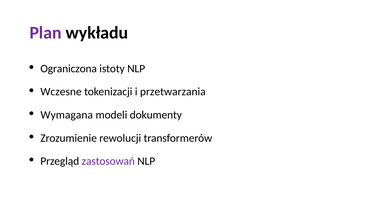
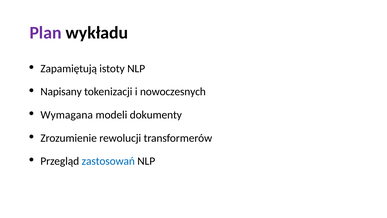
Ograniczona: Ograniczona -> Zapamiętują
Wczesne: Wczesne -> Napisany
przetwarzania: przetwarzania -> nowoczesnych
zastosowań colour: purple -> blue
